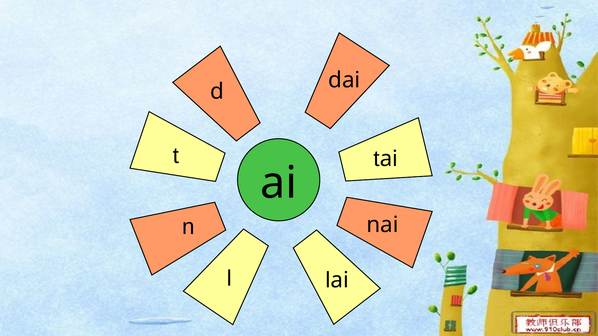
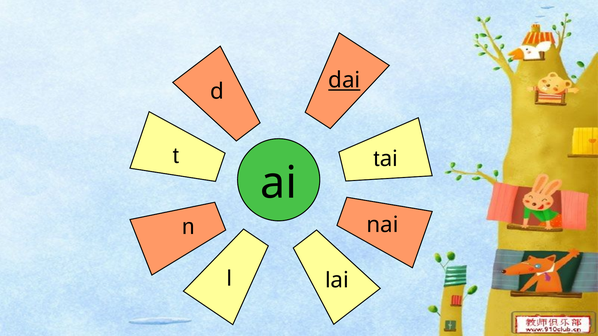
dai underline: none -> present
